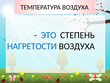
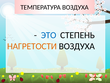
НАГРЕТОСТИ colour: blue -> orange
